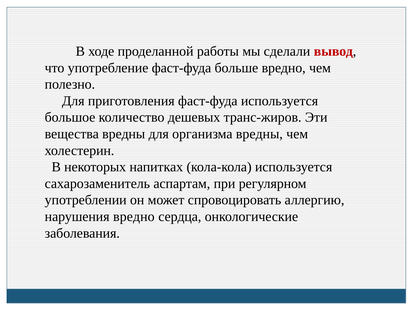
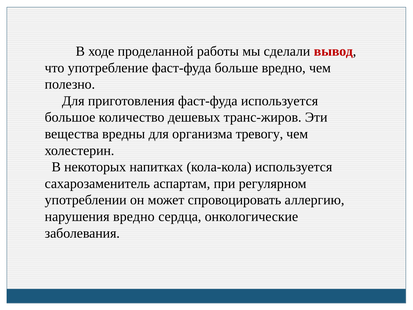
организма вредны: вредны -> тревогу
